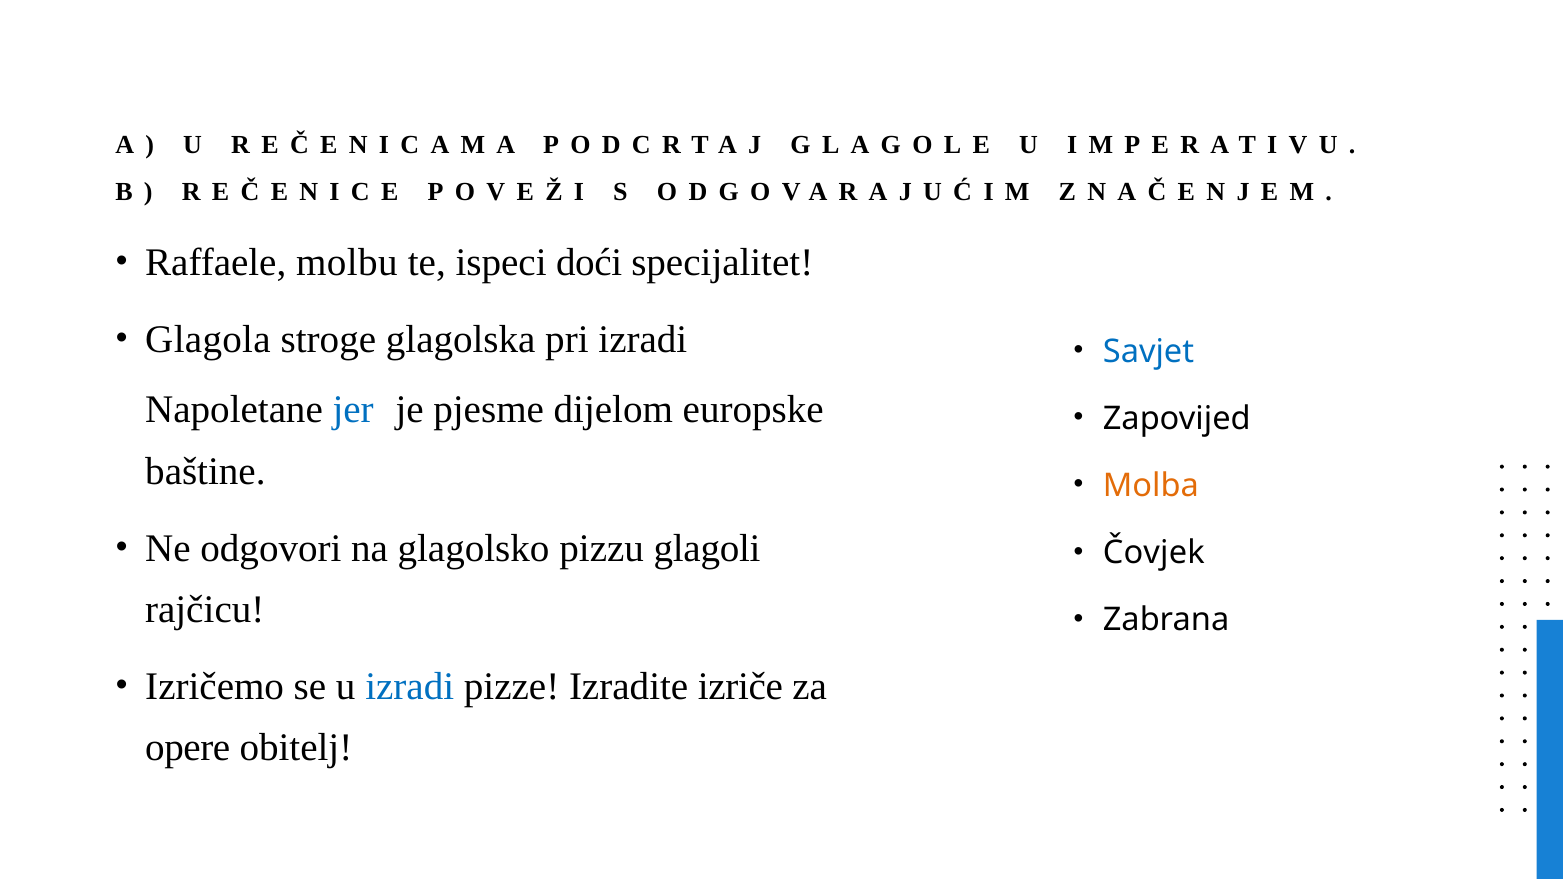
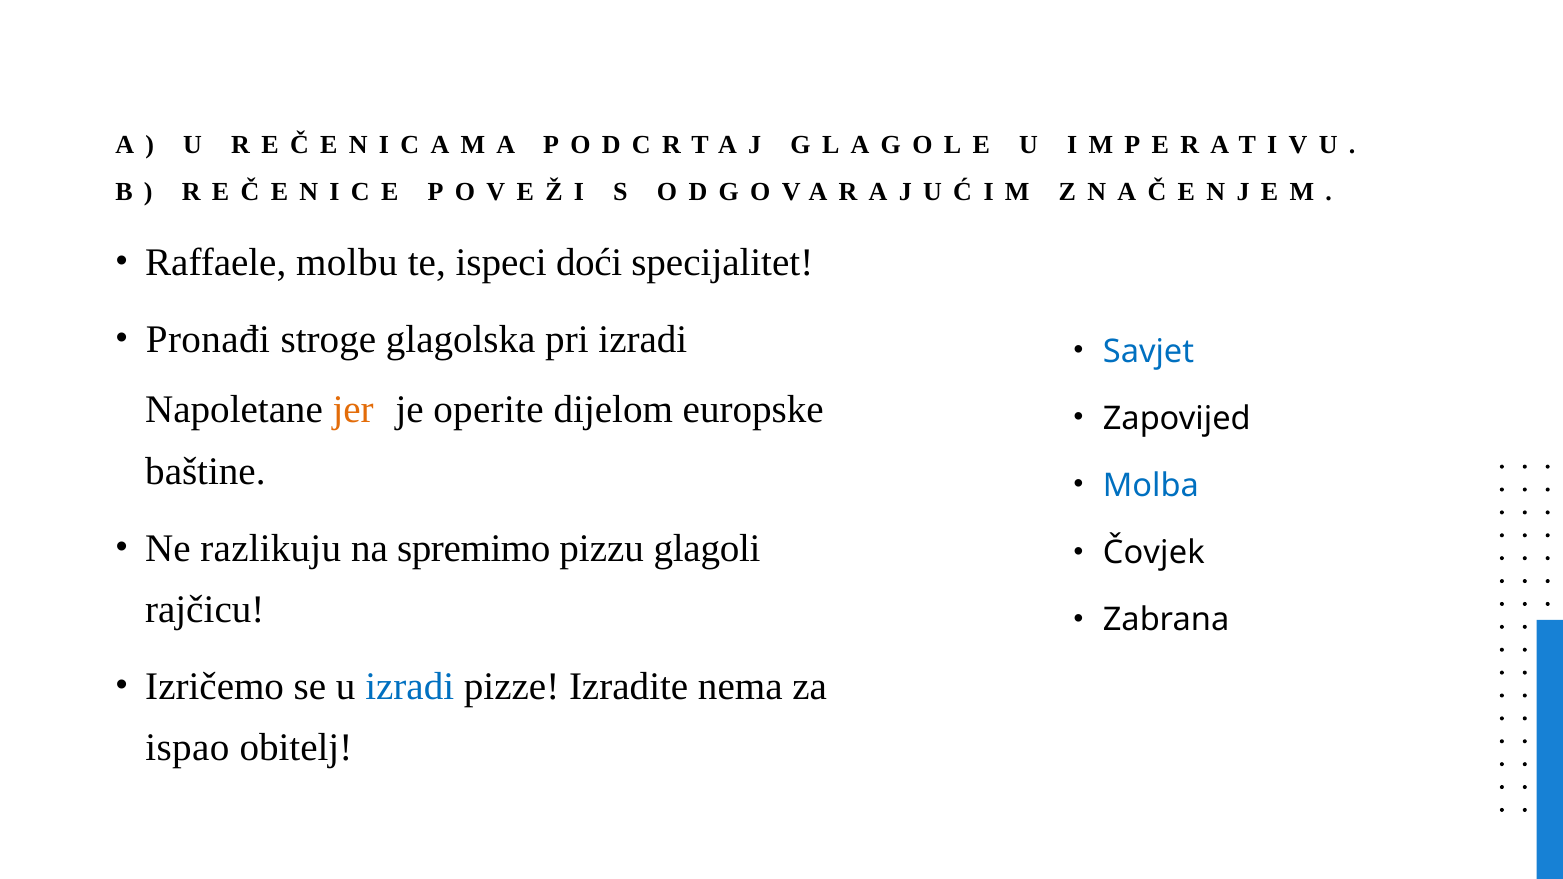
Glagola: Glagola -> Pronađi
jer colour: blue -> orange
pjesme: pjesme -> operite
Molba colour: orange -> blue
odgovori: odgovori -> razlikuju
glagolsko: glagolsko -> spremimo
izriče: izriče -> nema
opere: opere -> ispao
